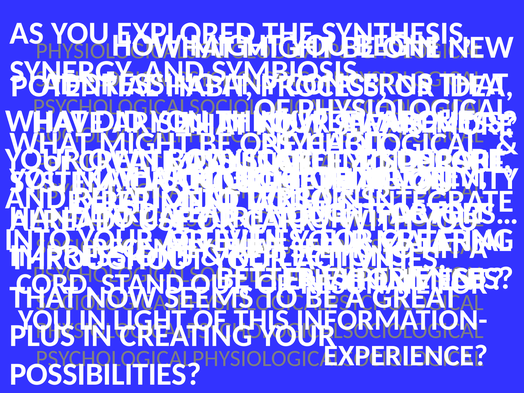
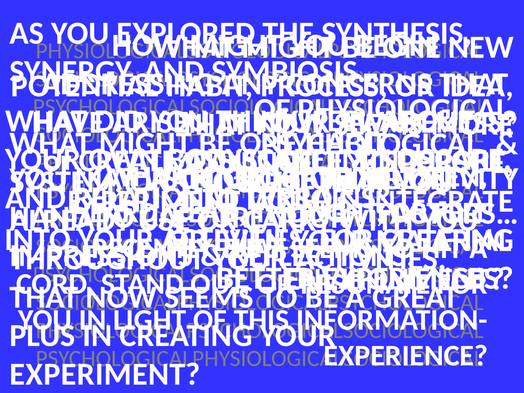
POSSIBILITIES at (105, 374): POSSIBILITIES -> EXPERIMENT
